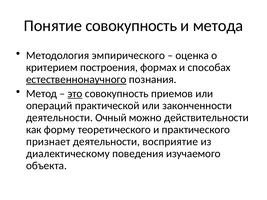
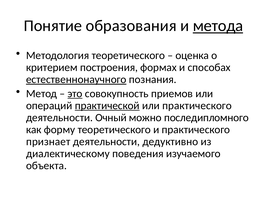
Понятие совокупность: совокупность -> образования
метода underline: none -> present
Методология эмпирического: эмпирического -> теоретического
практической underline: none -> present
или законченности: законченности -> практического
действительности: действительности -> последипломного
восприятие: восприятие -> дедуктивно
